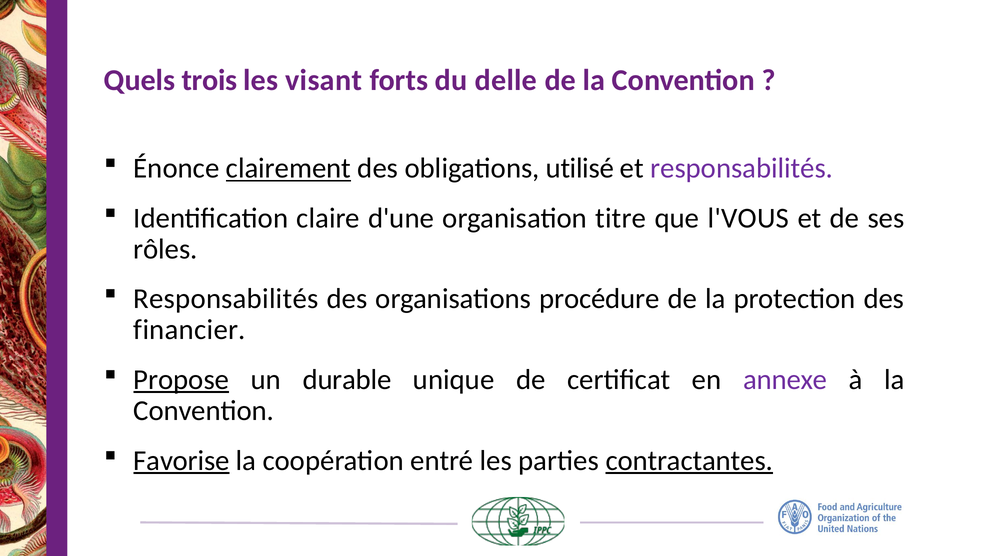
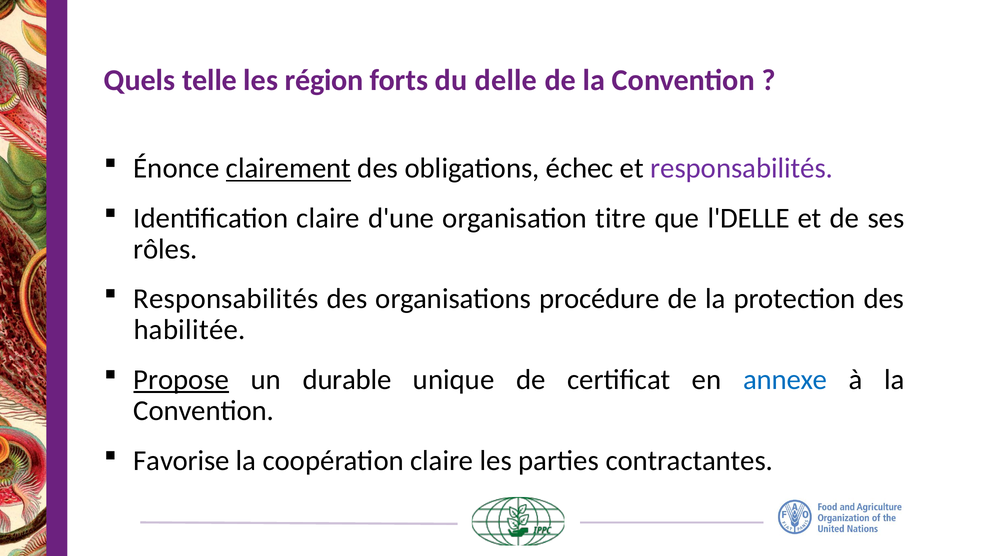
trois: trois -> telle
visant: visant -> région
utilisé: utilisé -> échec
l'VOUS: l'VOUS -> l'DELLE
financier: financier -> habilitée
annexe colour: purple -> blue
Favorise underline: present -> none
coopération entré: entré -> claire
contractantes underline: present -> none
